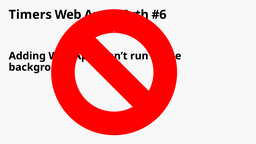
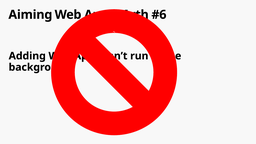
Timers: Timers -> Aiming
